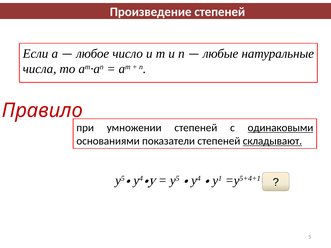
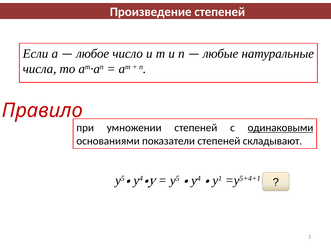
складывают underline: present -> none
